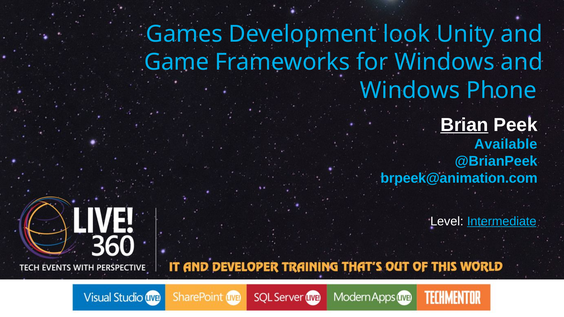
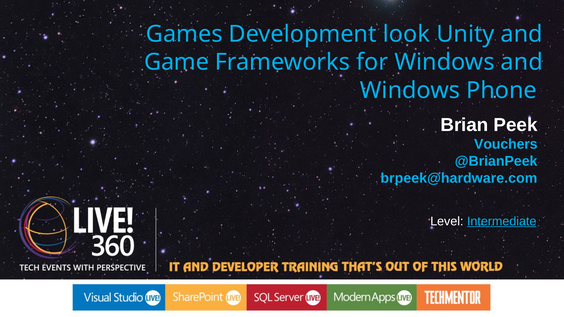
Brian underline: present -> none
Available: Available -> Vouchers
brpeek@animation.com: brpeek@animation.com -> brpeek@hardware.com
